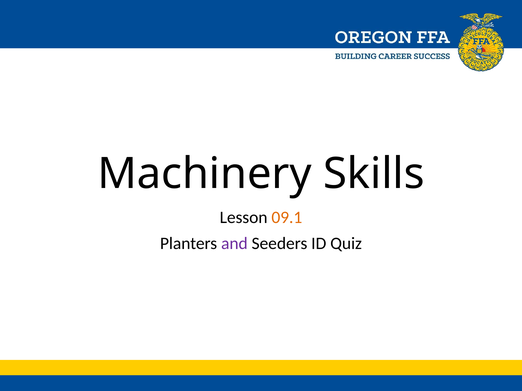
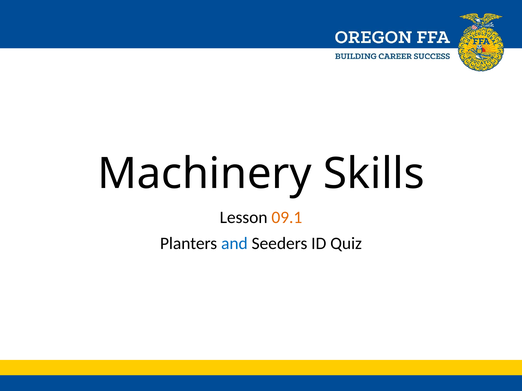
and colour: purple -> blue
